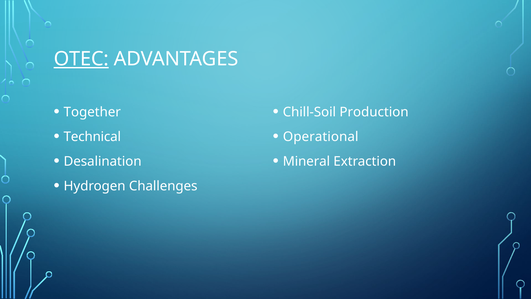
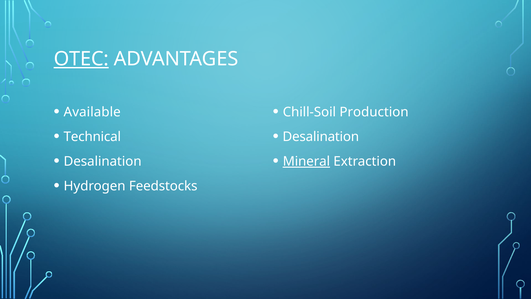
Together: Together -> Available
Operational at (321, 137): Operational -> Desalination
Mineral underline: none -> present
Challenges: Challenges -> Feedstocks
